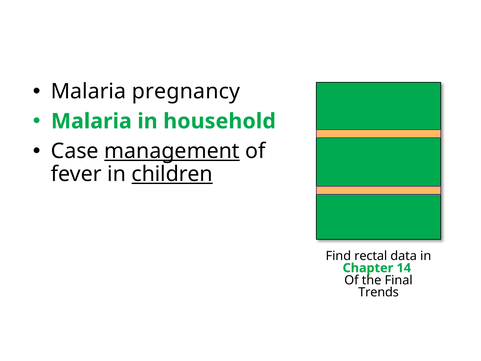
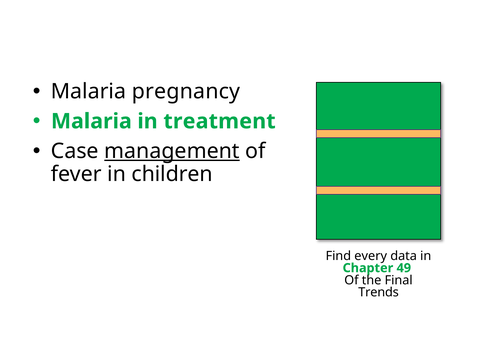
household: household -> treatment
children underline: present -> none
rectal: rectal -> every
14: 14 -> 49
